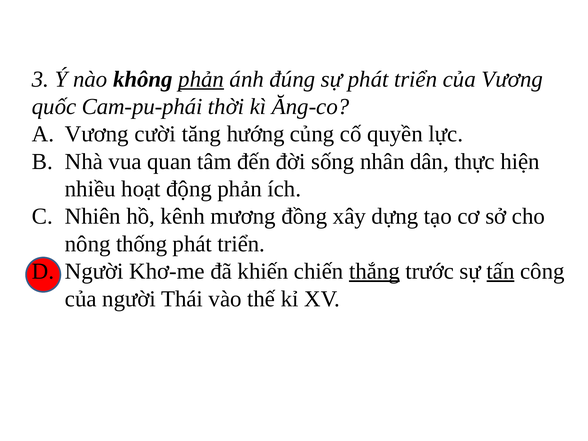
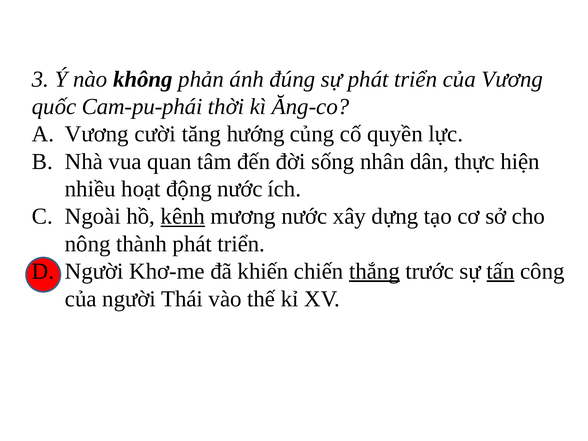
phản at (201, 79) underline: present -> none
động phản: phản -> nước
Nhiên: Nhiên -> Ngoài
kênh underline: none -> present
mương đồng: đồng -> nước
thống: thống -> thành
